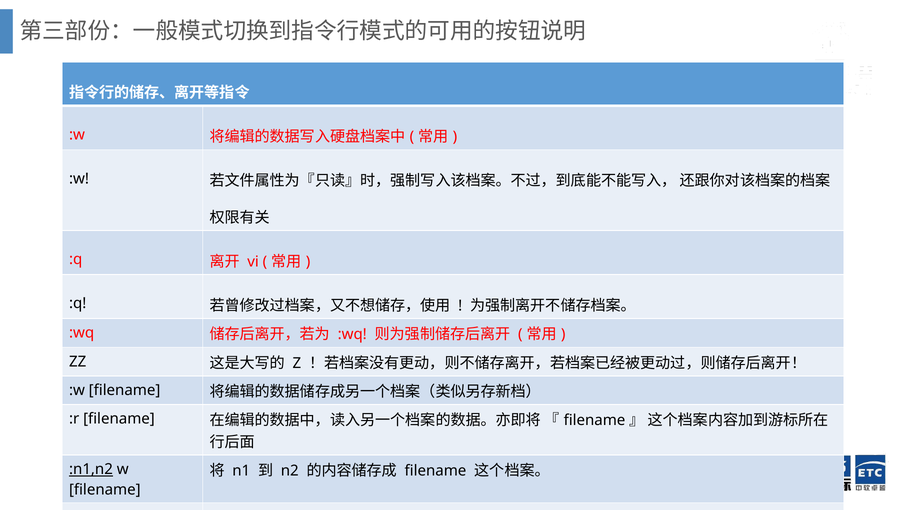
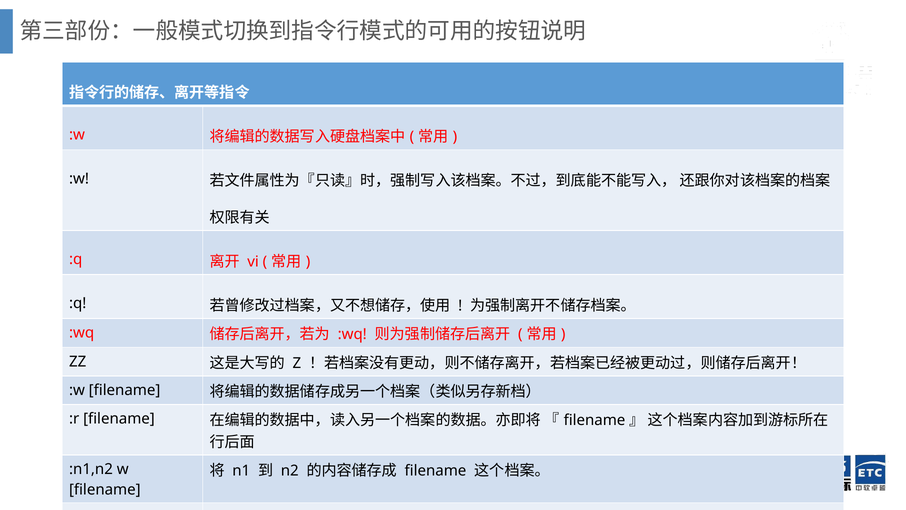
:n1,n2 underline: present -> none
